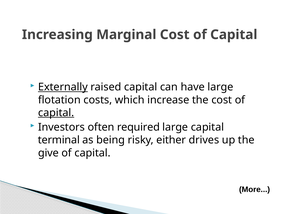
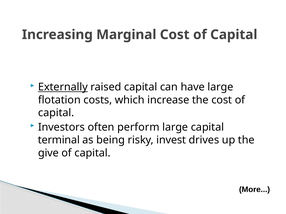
capital at (56, 113) underline: present -> none
required: required -> perform
either: either -> invest
